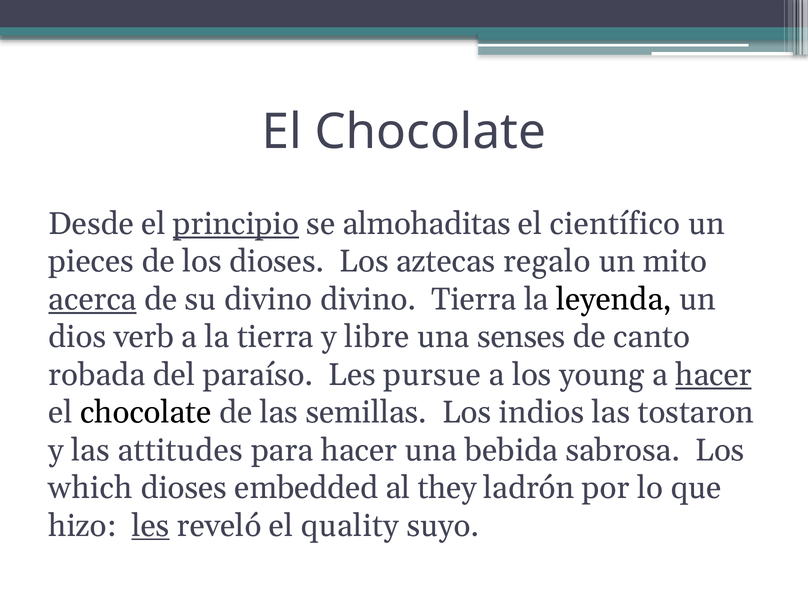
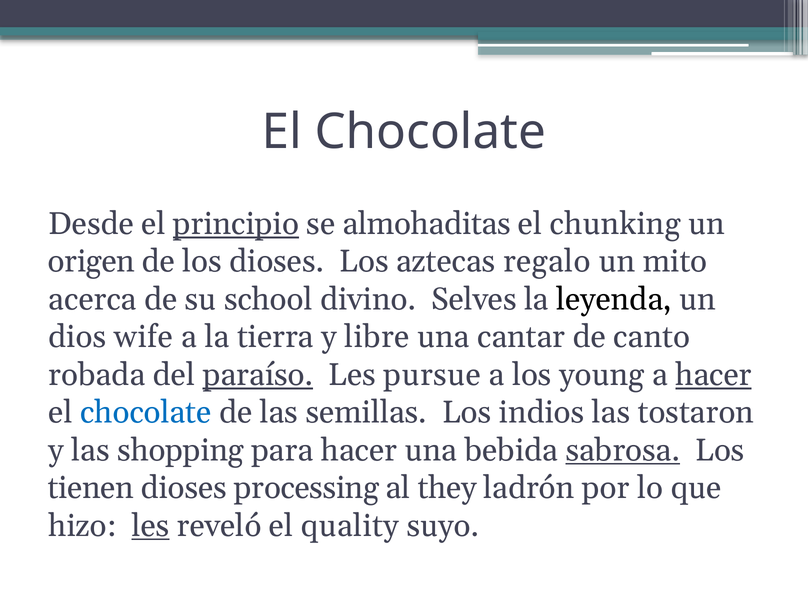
científico: científico -> chunking
pieces: pieces -> origen
acerca underline: present -> none
su divino: divino -> school
divino Tierra: Tierra -> Selves
verb: verb -> wife
senses: senses -> cantar
paraíso underline: none -> present
chocolate at (146, 413) colour: black -> blue
attitudes: attitudes -> shopping
sabrosa underline: none -> present
which: which -> tienen
embedded: embedded -> processing
